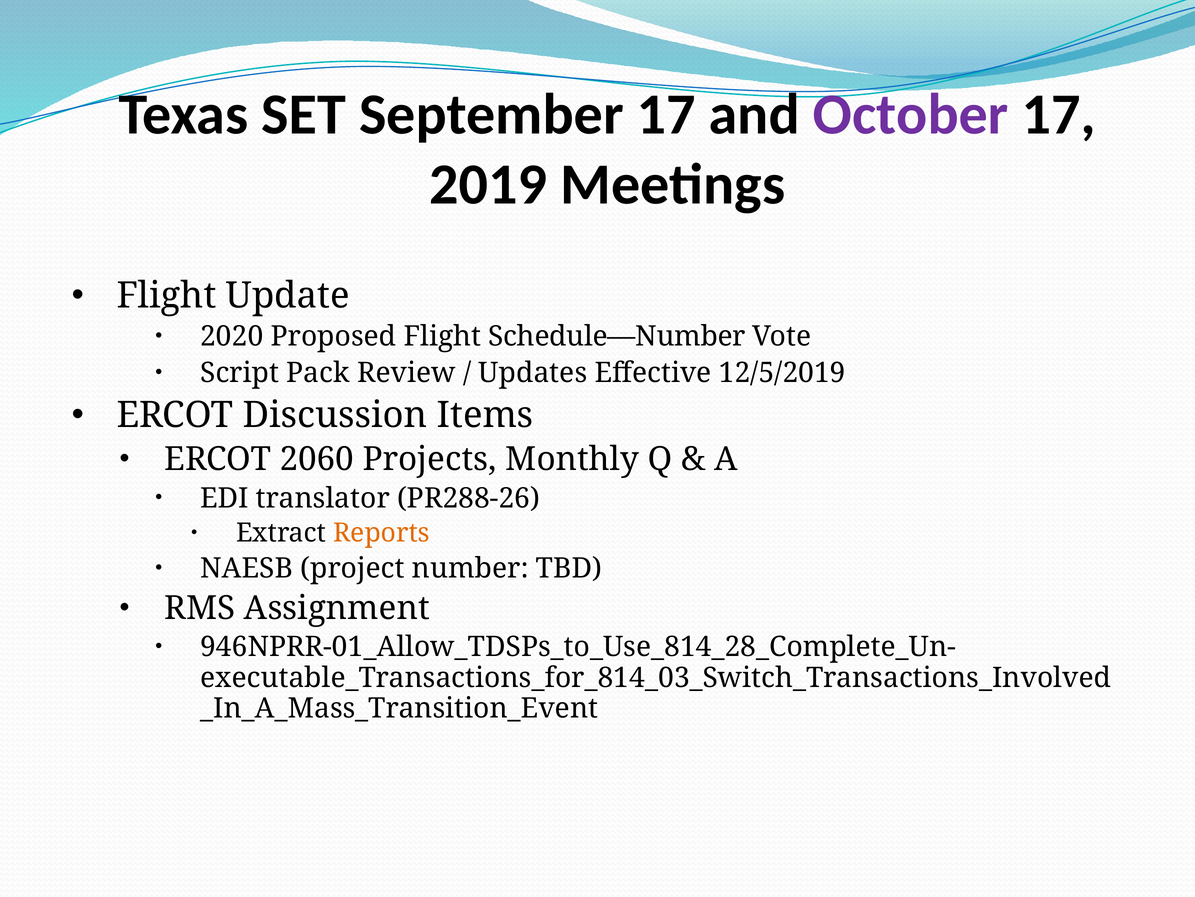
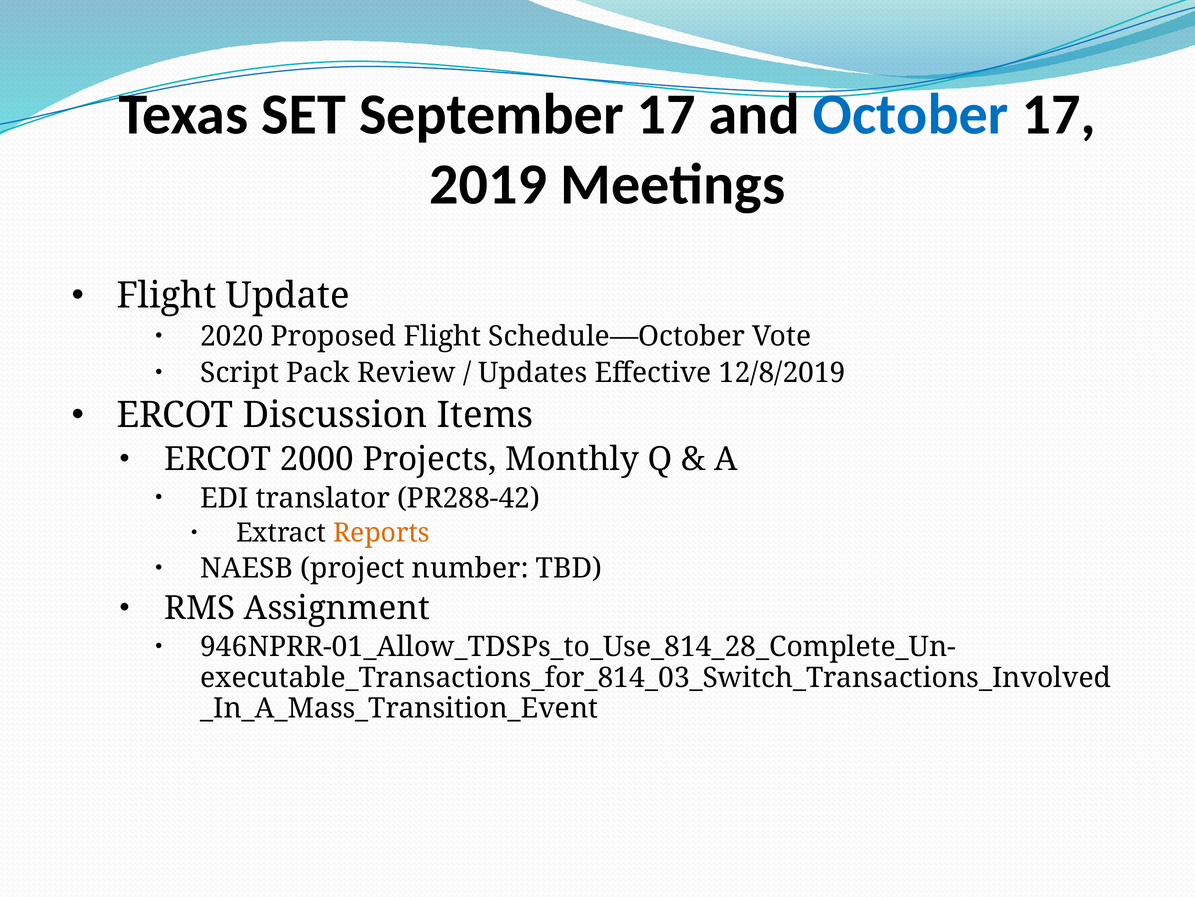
October colour: purple -> blue
Schedule—Number: Schedule—Number -> Schedule—October
12/5/2019: 12/5/2019 -> 12/8/2019
2060: 2060 -> 2000
PR288-26: PR288-26 -> PR288-42
